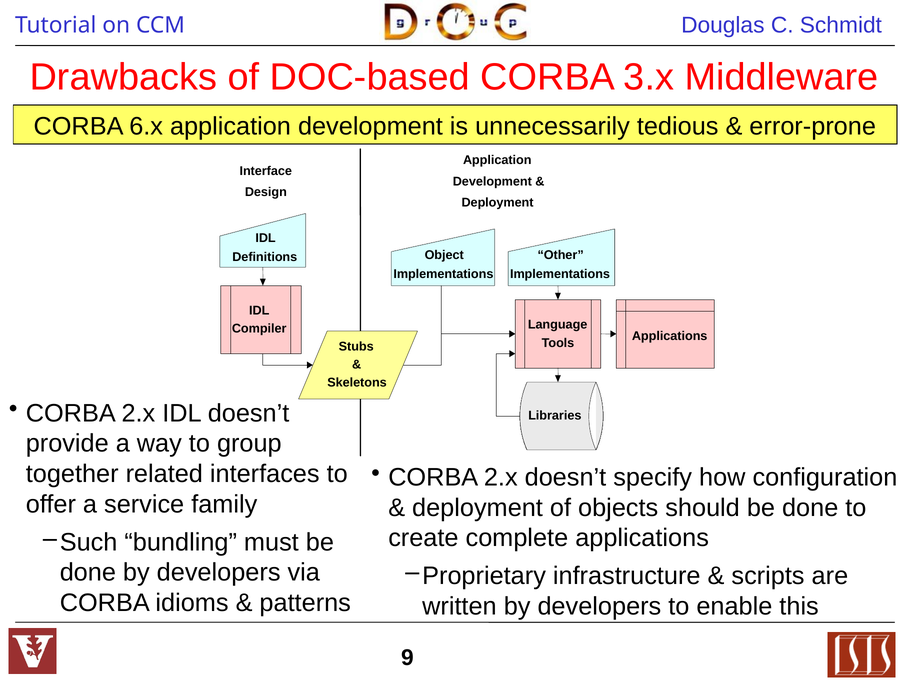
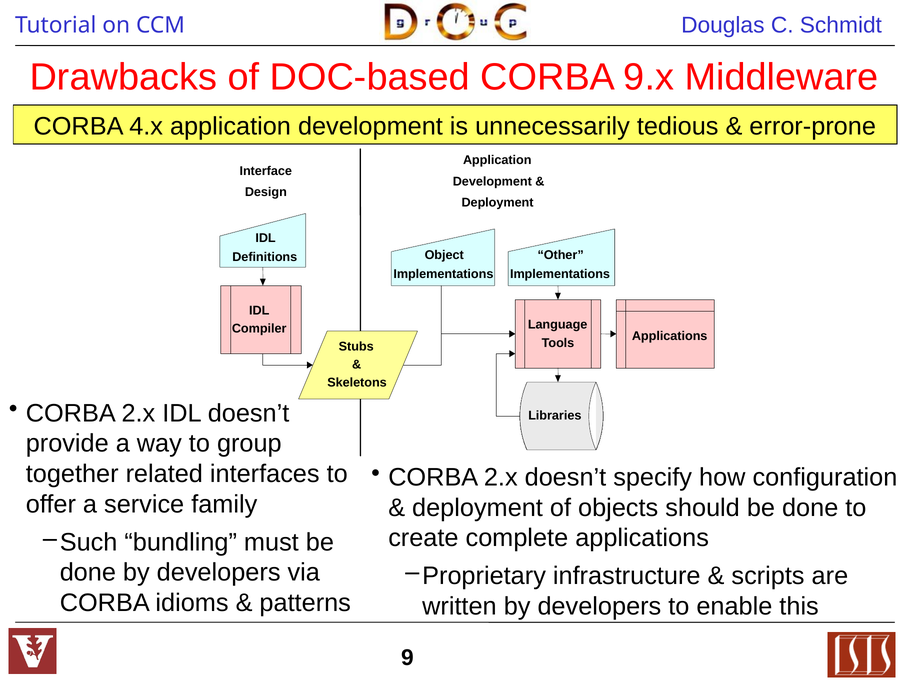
3.x: 3.x -> 9.x
6.x: 6.x -> 4.x
